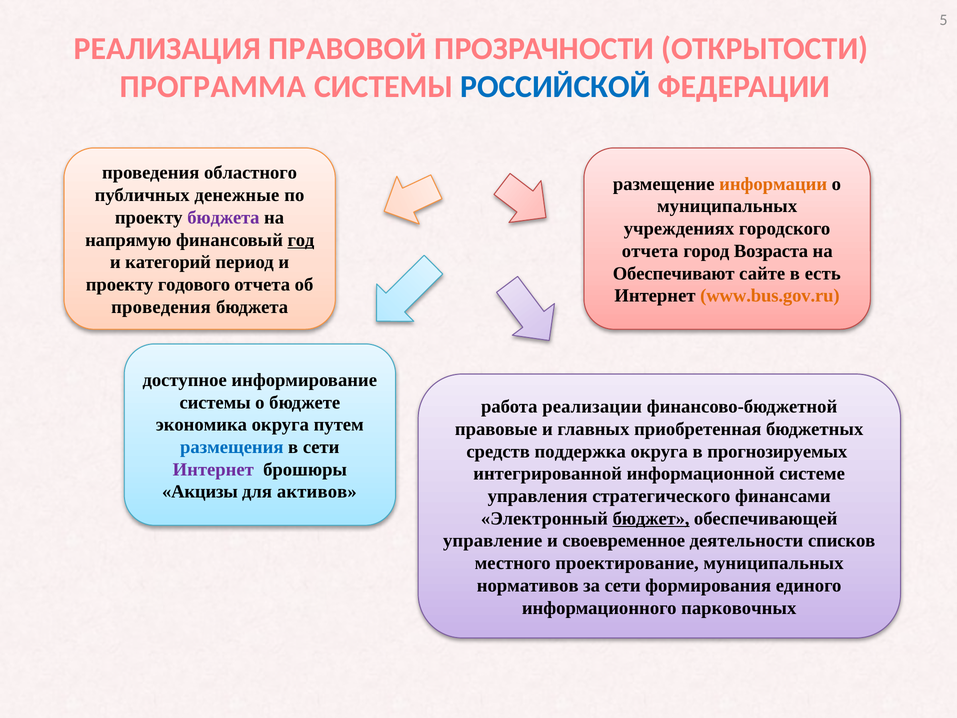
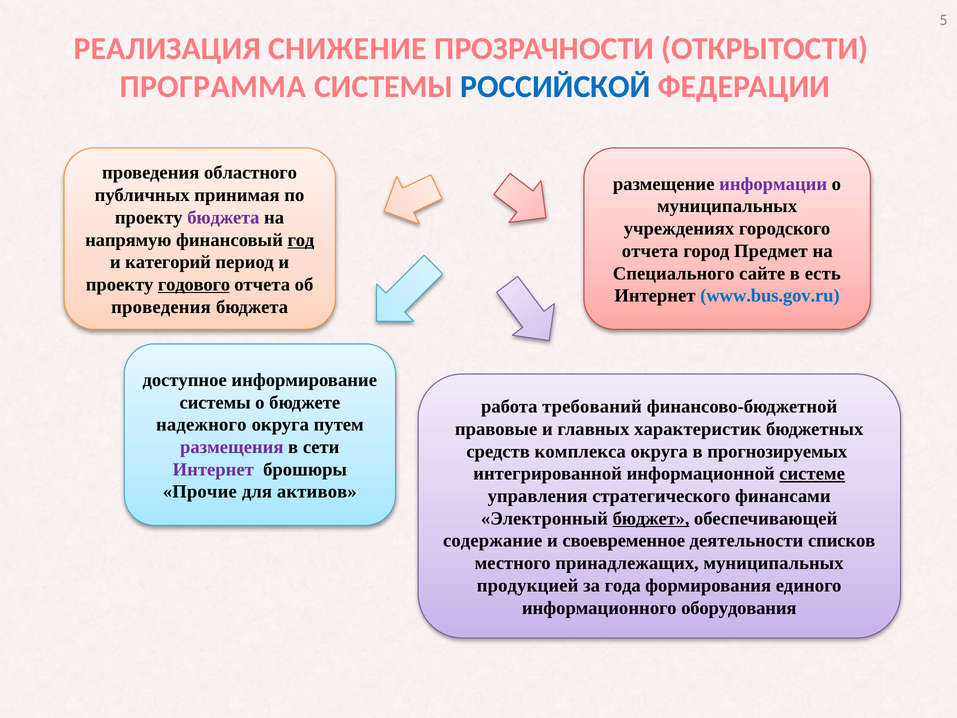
ПРАВОВОЙ: ПРАВОВОЙ -> СНИЖЕНИЕ
информации colour: orange -> purple
денежные: денежные -> принимая
Возраста: Возраста -> Предмет
Обеспечивают: Обеспечивают -> Специального
годового underline: none -> present
www.bus.gov.ru colour: orange -> blue
реализации: реализации -> требований
экономика: экономика -> надежного
приобретенная: приобретенная -> характеристик
размещения colour: blue -> purple
поддержка: поддержка -> комплекса
системе underline: none -> present
Акцизы: Акцизы -> Прочие
управление: управление -> содержание
проектирование: проектирование -> принадлежащих
нормативов: нормативов -> продукцией
за сети: сети -> года
парковочных: парковочных -> оборудования
